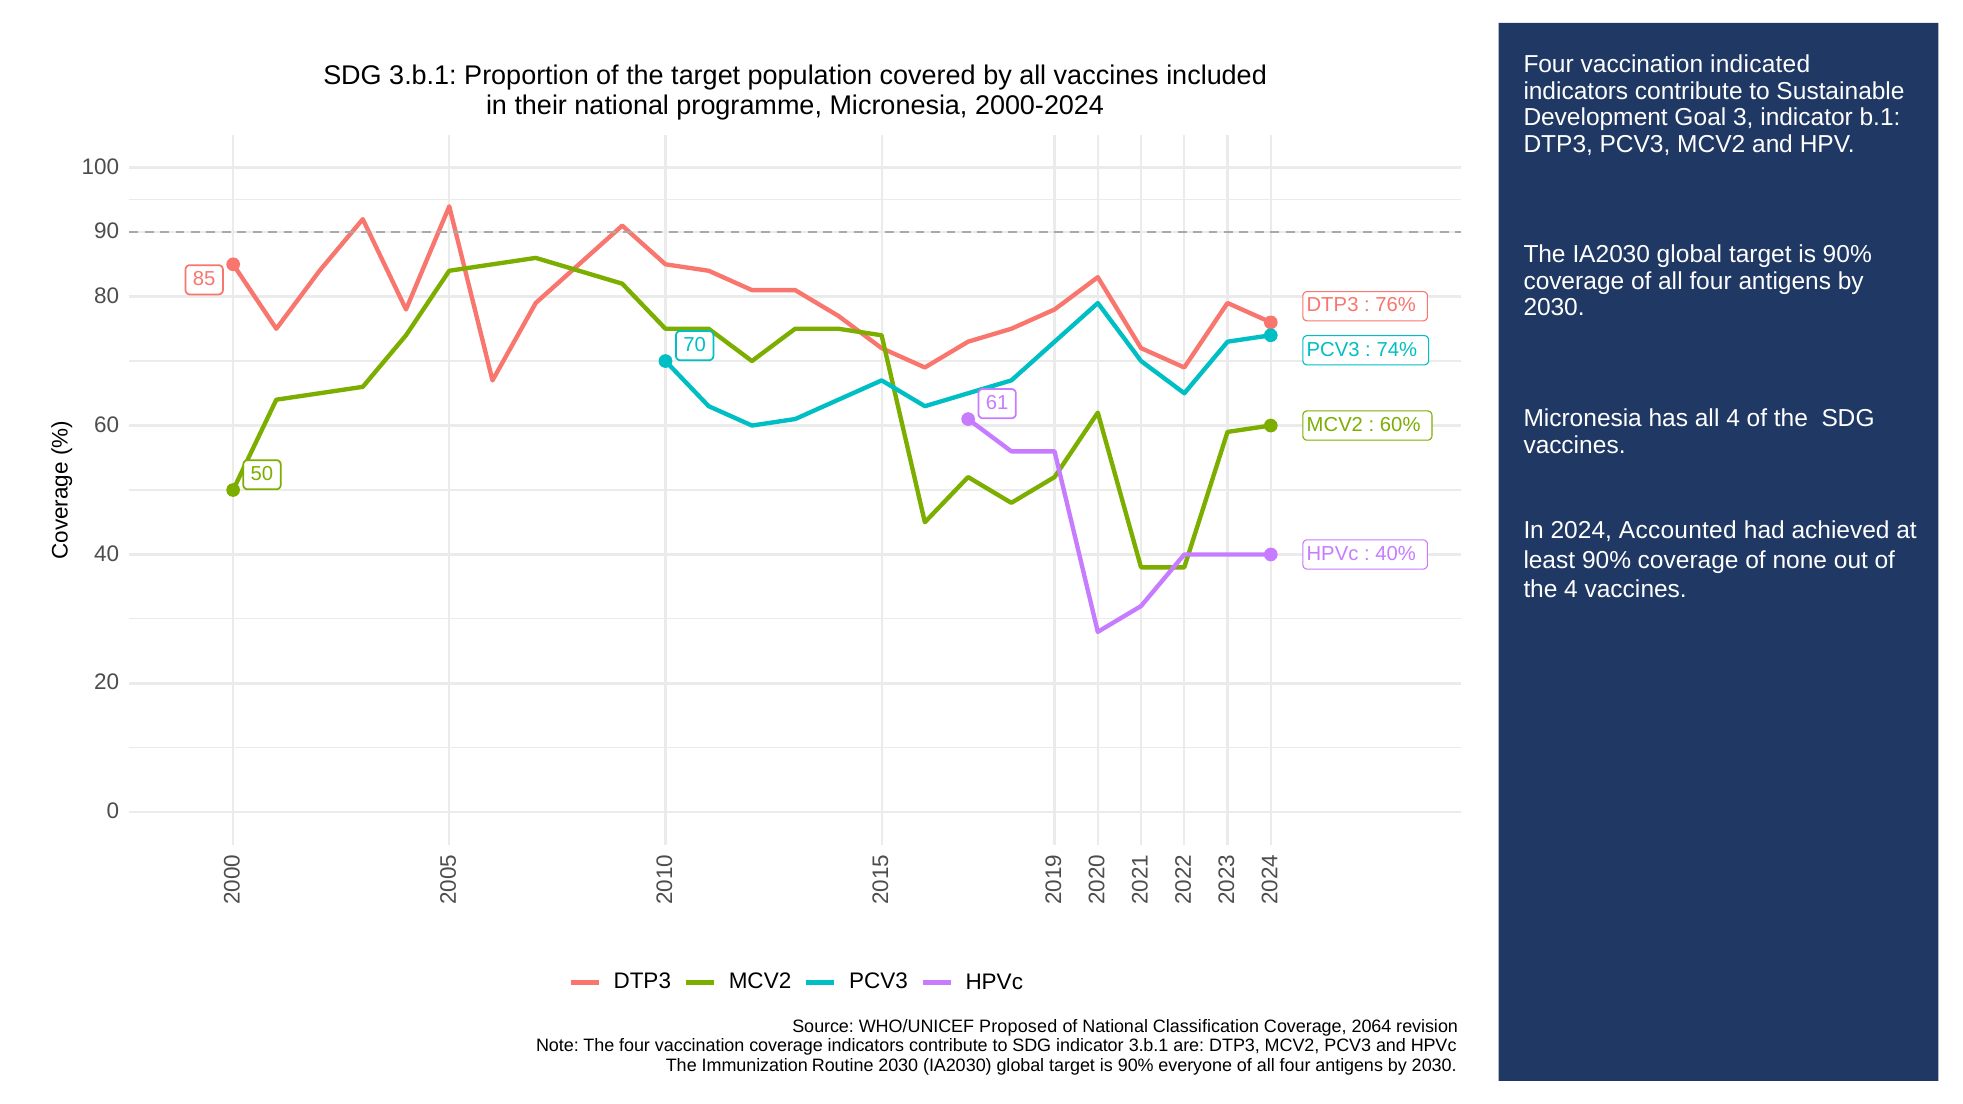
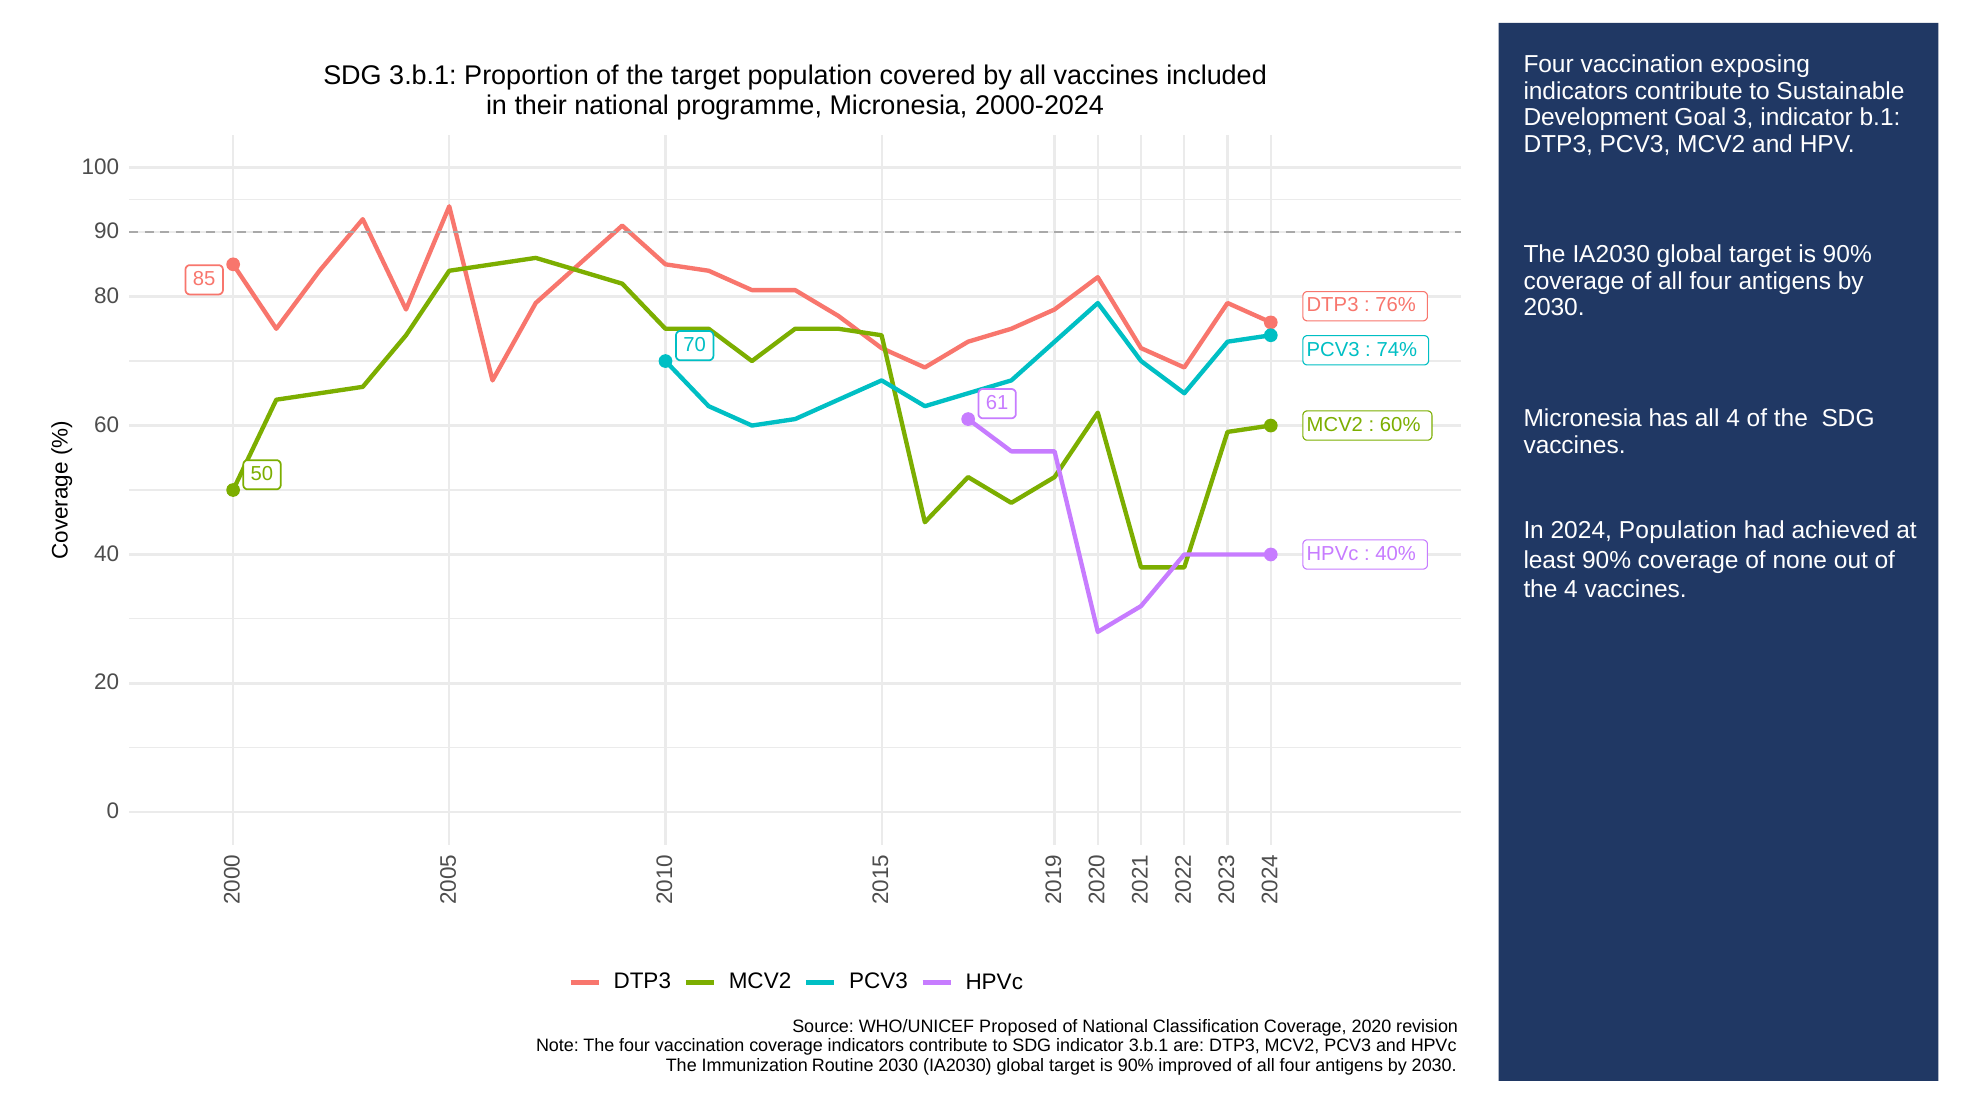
indicated: indicated -> exposing
2024 Accounted: Accounted -> Population
2064: 2064 -> 2020
everyone: everyone -> improved
